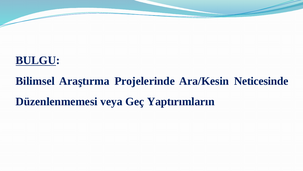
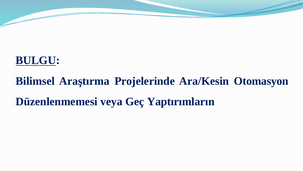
Neticesinde: Neticesinde -> Otomasyon
